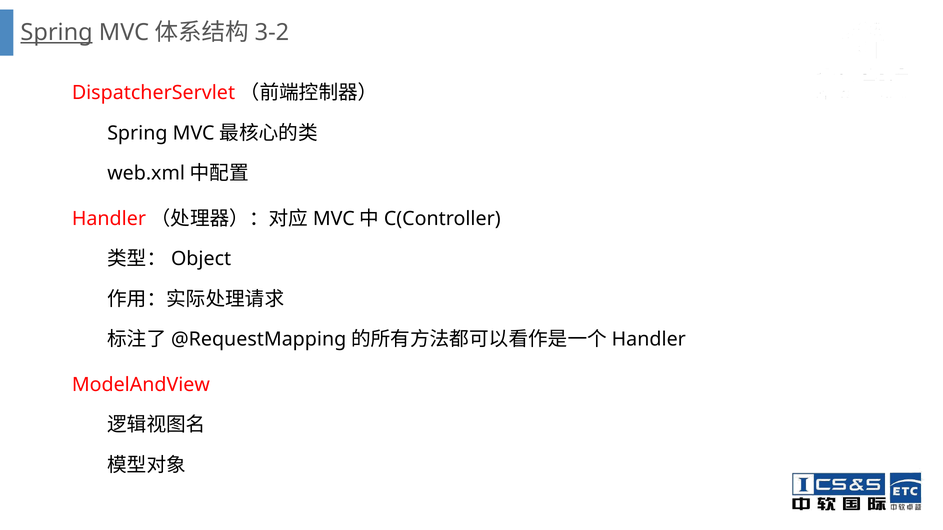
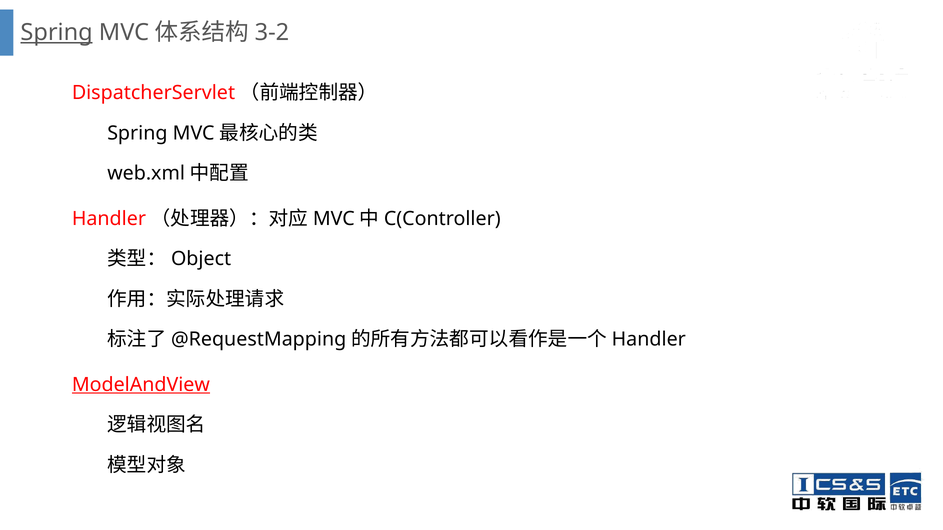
ModelAndView underline: none -> present
